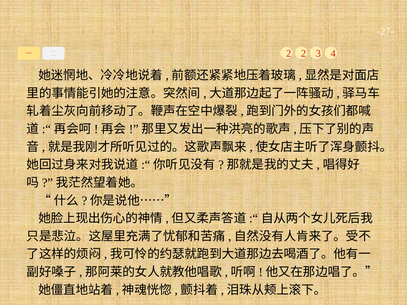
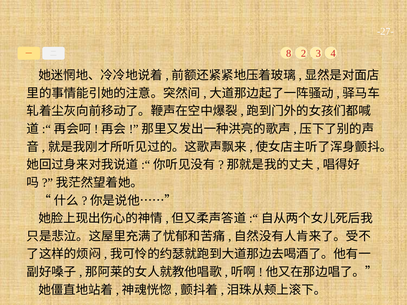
2 at (289, 54): 2 -> 8
